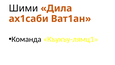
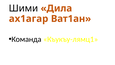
ах1саби: ах1саби -> ах1агар
